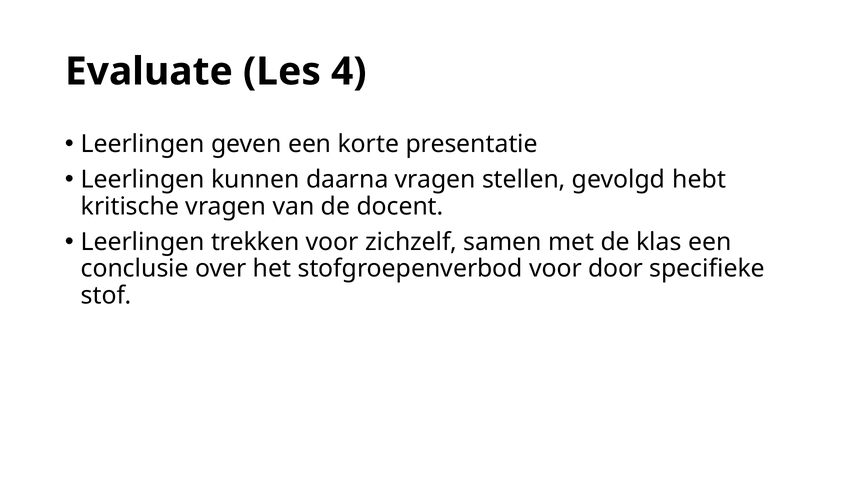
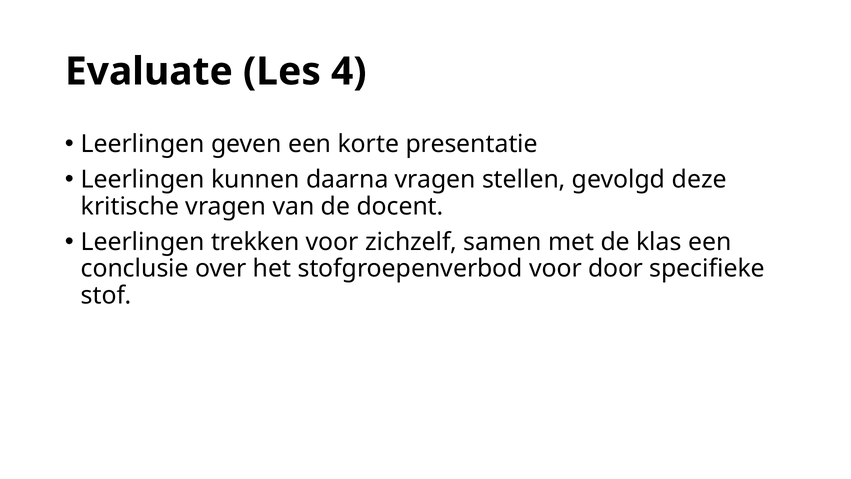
hebt: hebt -> deze
